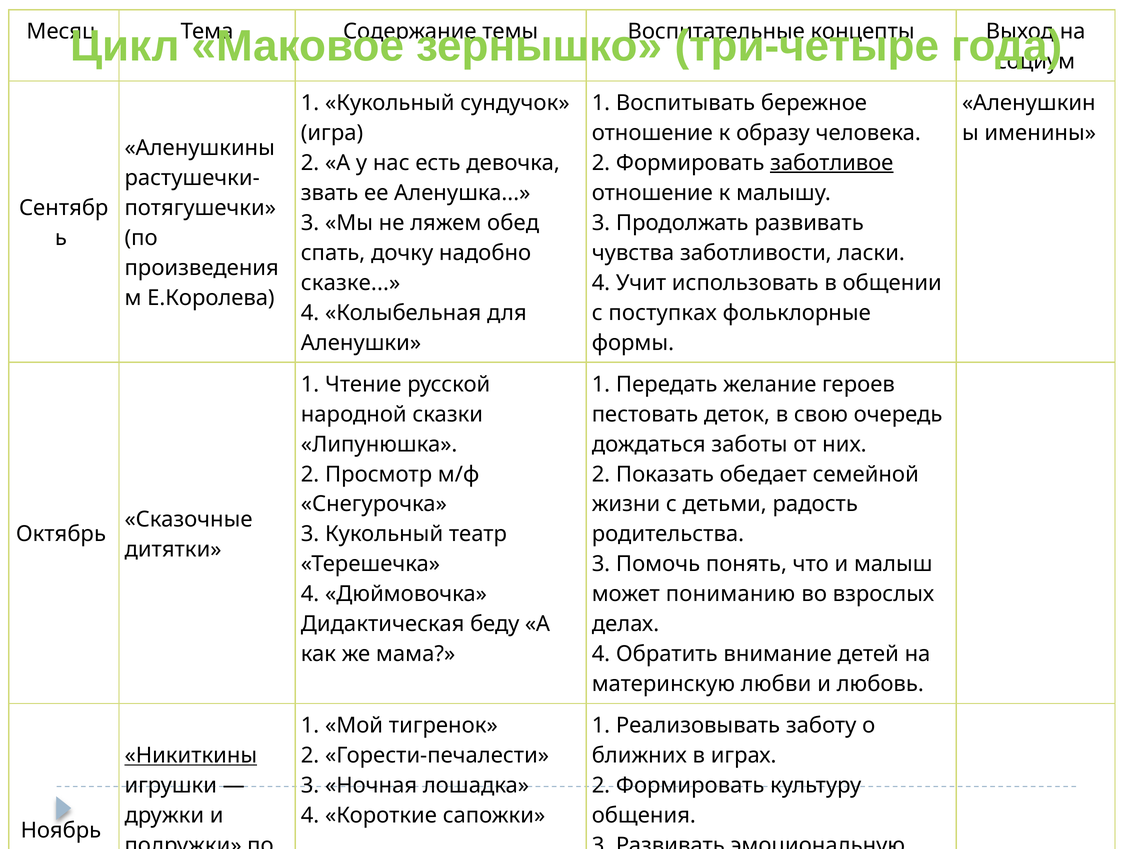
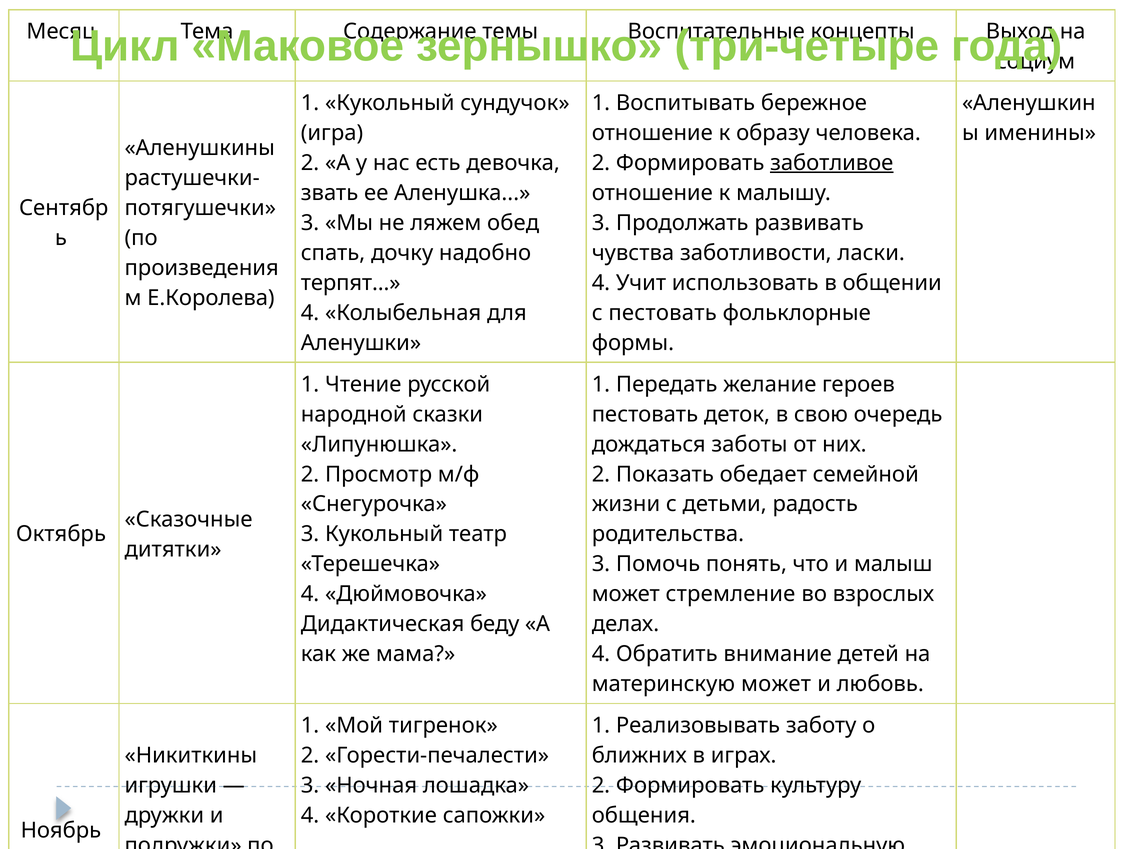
сказке: сказке -> терпят
с поступках: поступках -> пестовать
пониманию: пониманию -> стремление
материнскую любви: любви -> может
Никиткины underline: present -> none
